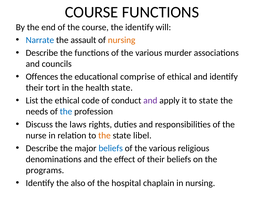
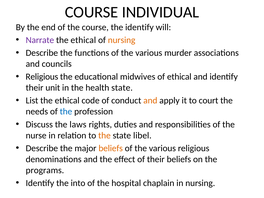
COURSE FUNCTIONS: FUNCTIONS -> INDIVIDUAL
Narrate colour: blue -> purple
assault at (83, 40): assault -> ethical
Offences at (42, 77): Offences -> Religious
comprise: comprise -> midwives
tort: tort -> unit
and at (150, 101) colour: purple -> orange
to state: state -> court
beliefs at (111, 148) colour: blue -> orange
also: also -> into
